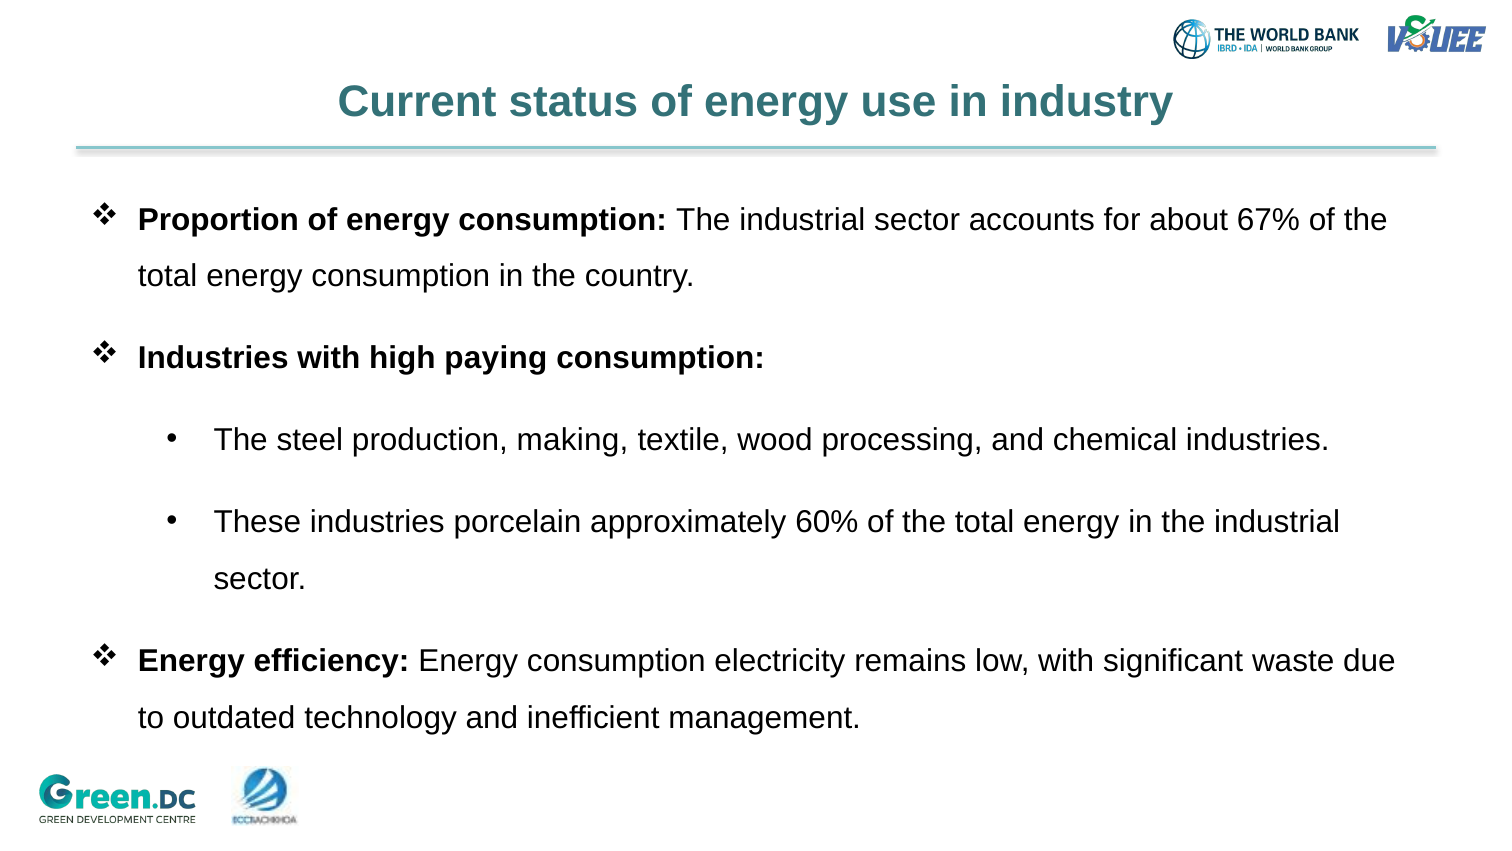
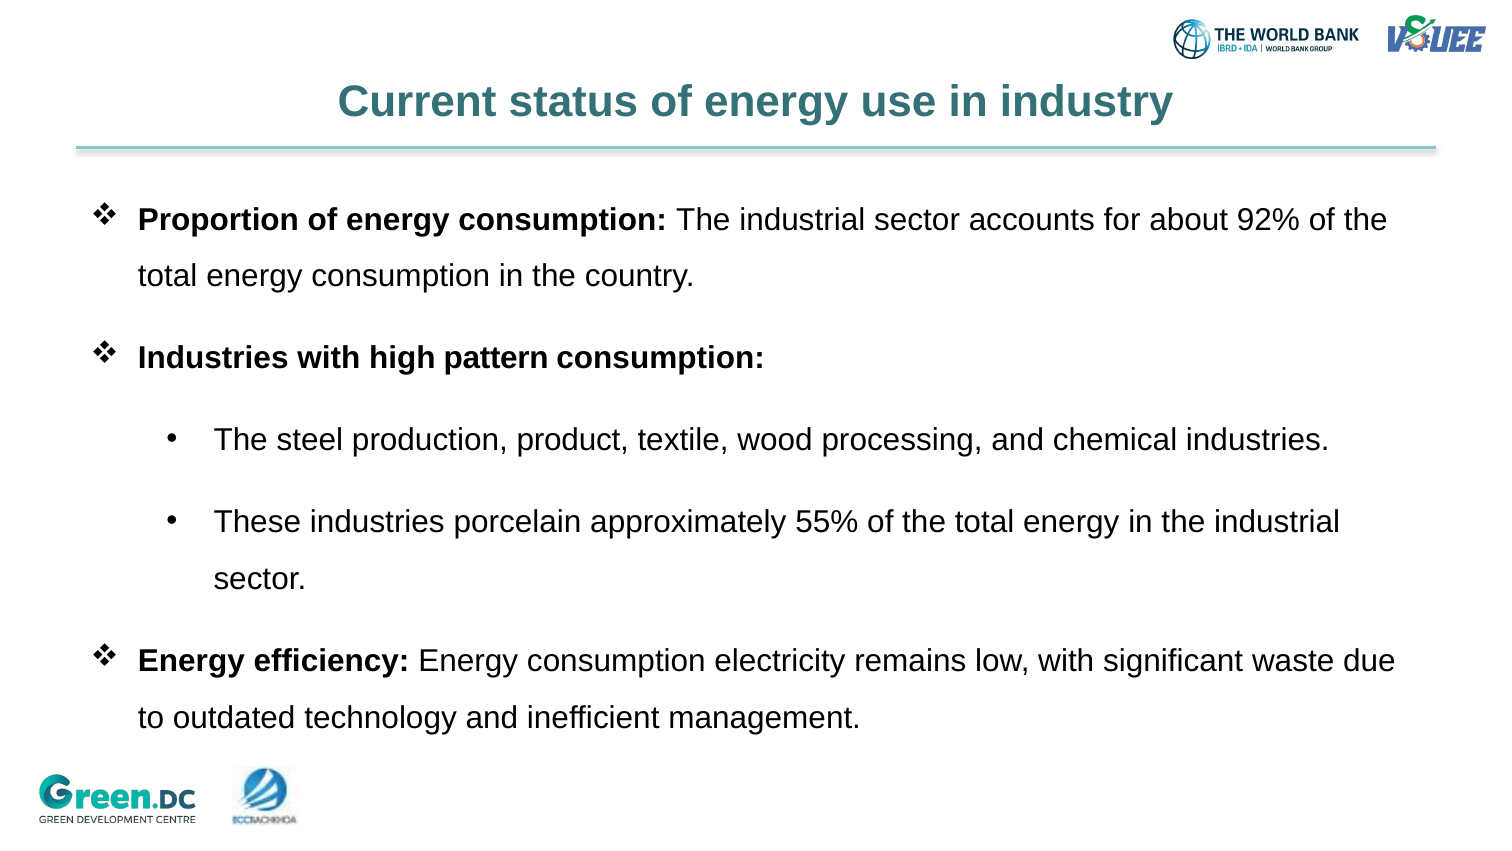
67%: 67% -> 92%
paying: paying -> pattern
making: making -> product
60%: 60% -> 55%
